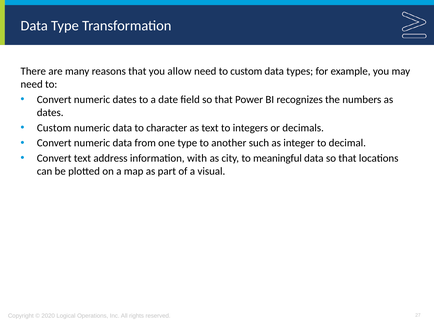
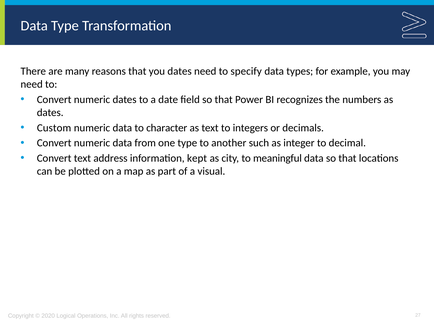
you allow: allow -> dates
to custom: custom -> specify
with: with -> kept
